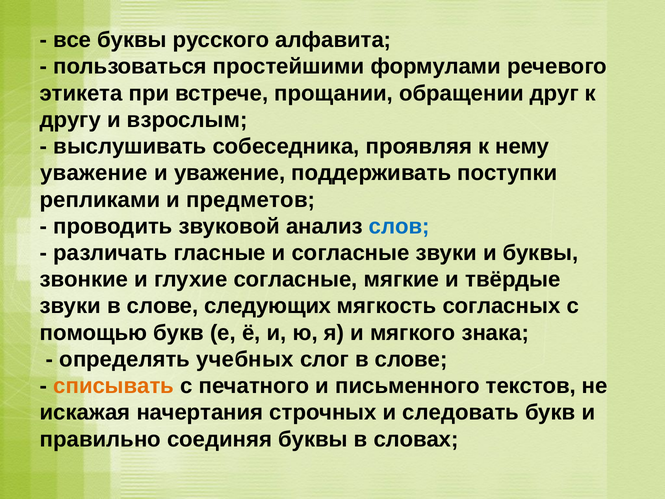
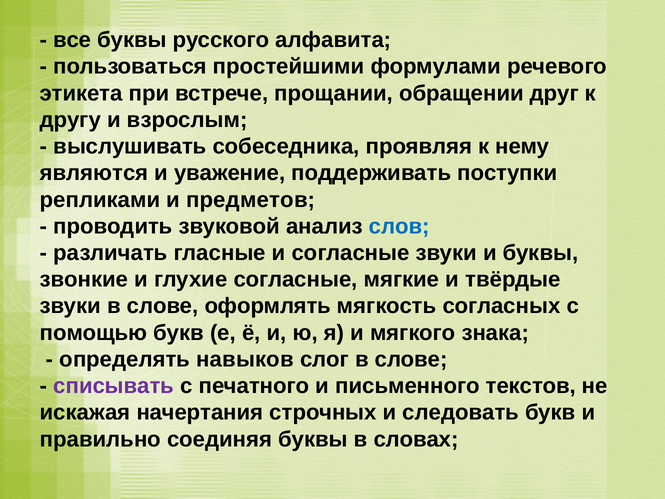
уважение at (94, 173): уважение -> являются
следующих: следующих -> оформлять
учебных: учебных -> навыков
списывать colour: orange -> purple
